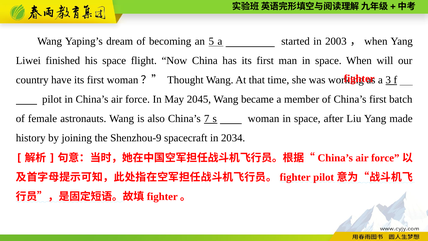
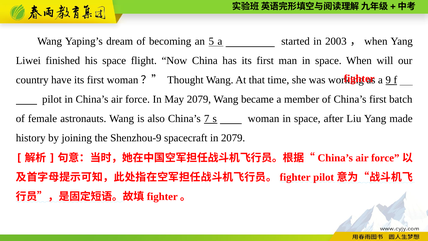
3: 3 -> 9
May 2045: 2045 -> 2079
in 2034: 2034 -> 2079
